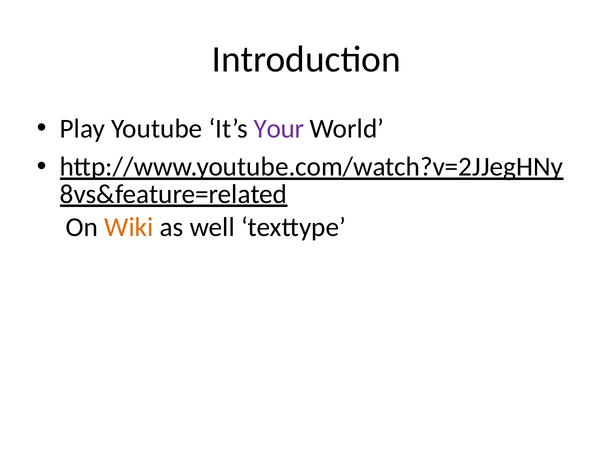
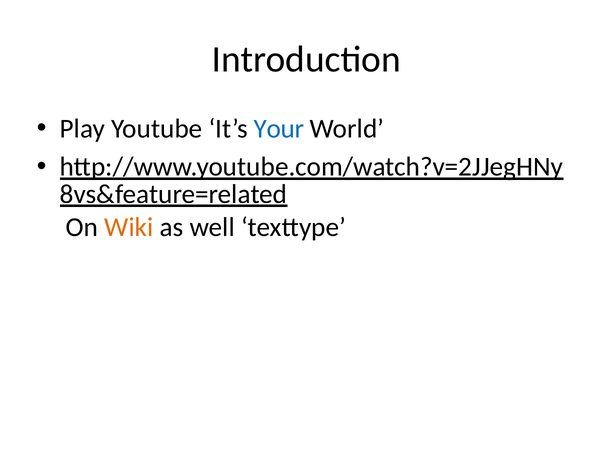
Your colour: purple -> blue
